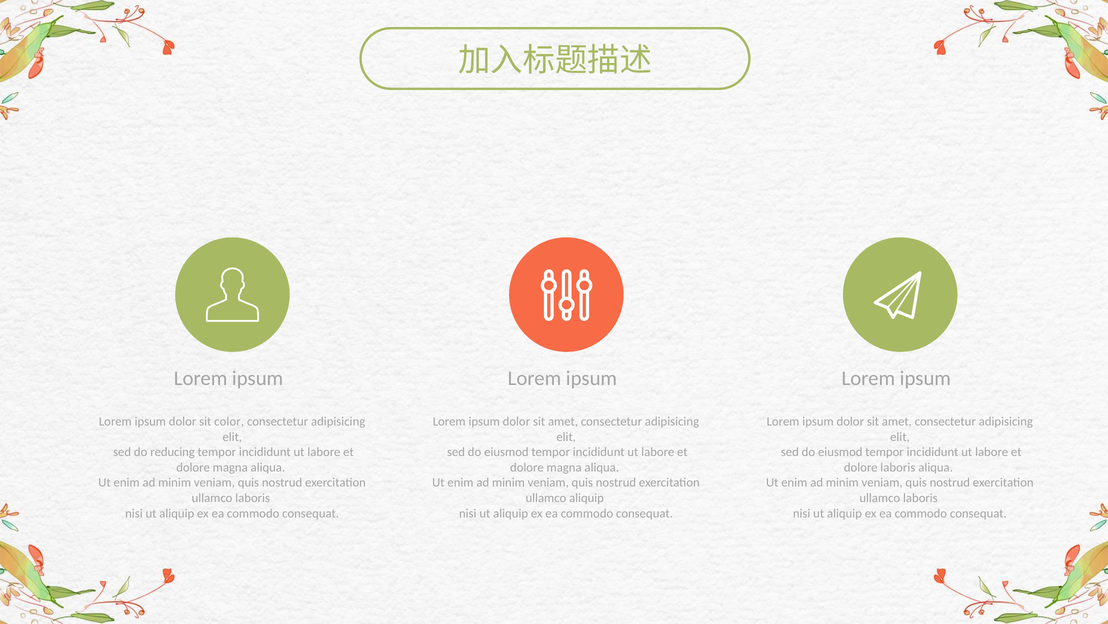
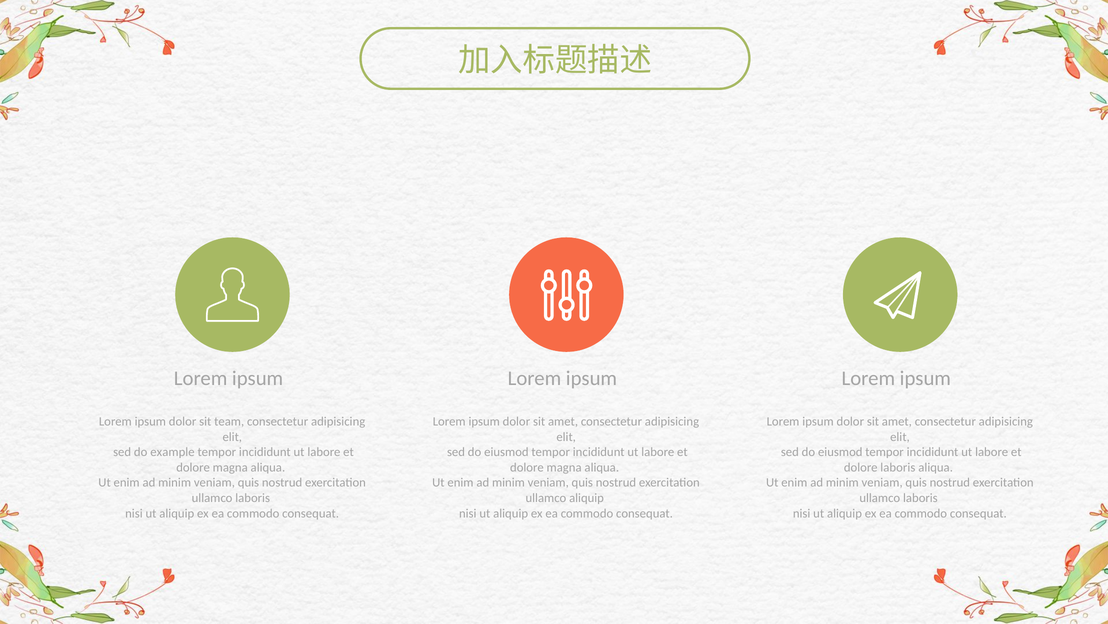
color: color -> team
reducing: reducing -> example
